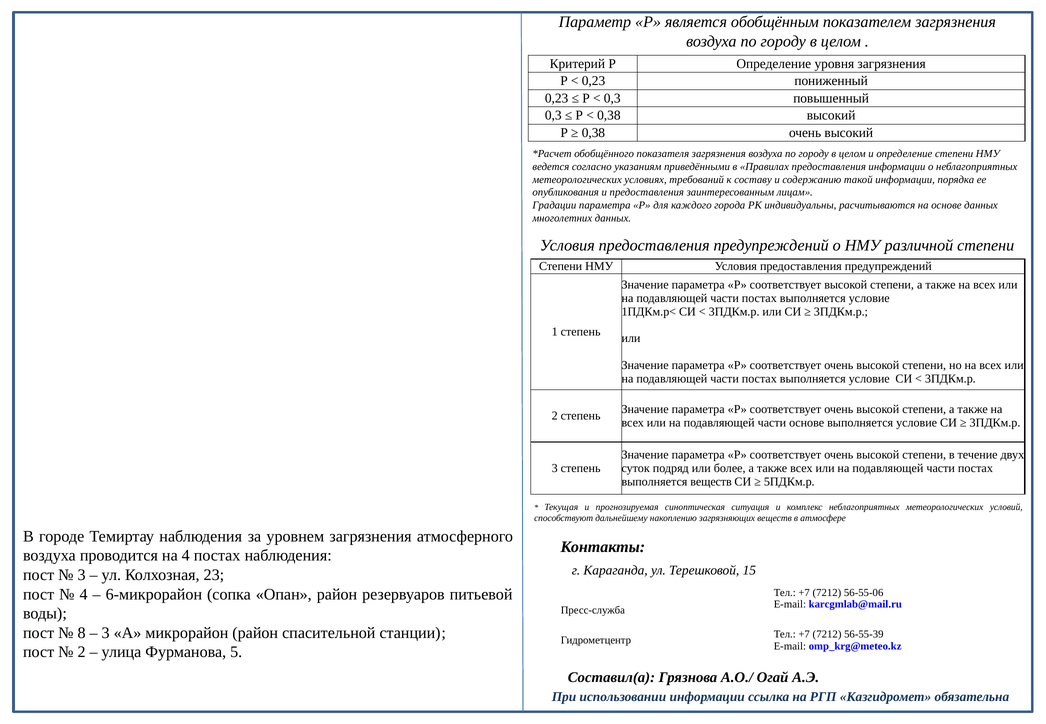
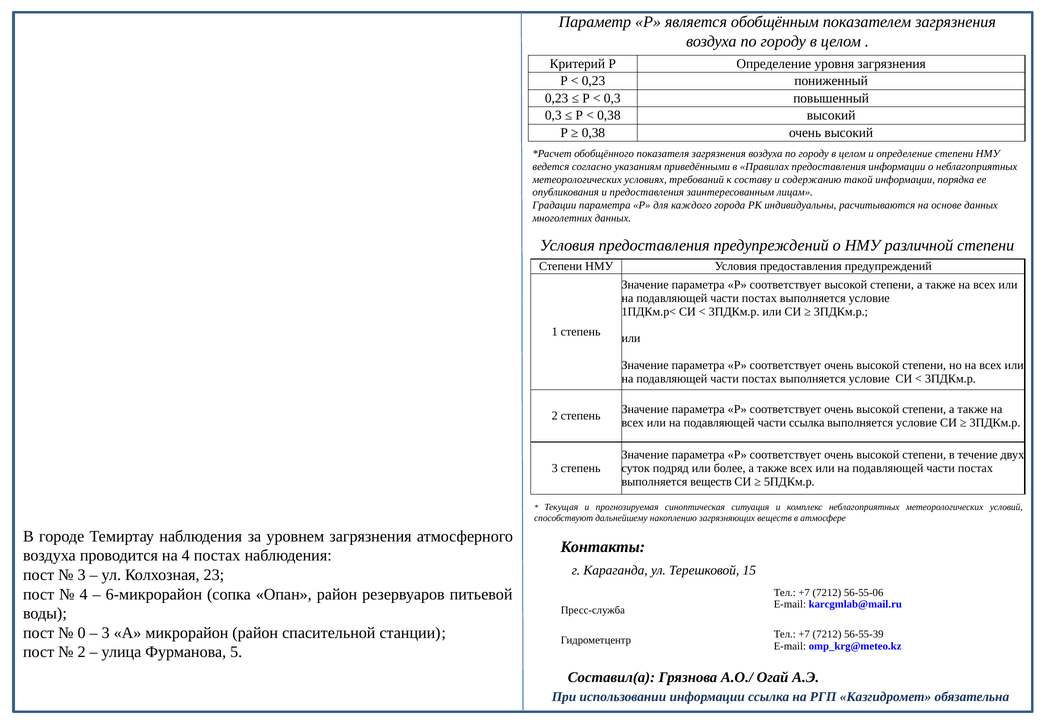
части основе: основе -> ссылка
8: 8 -> 0
